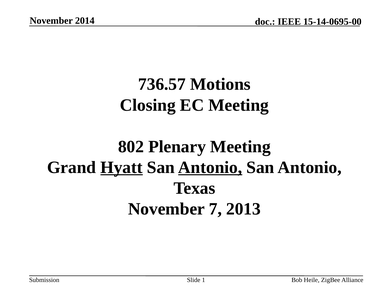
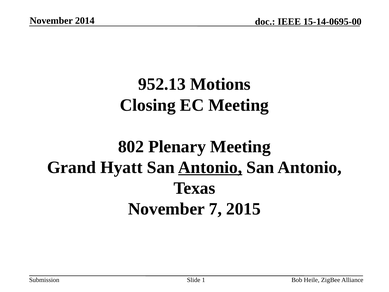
736.57: 736.57 -> 952.13
Hyatt underline: present -> none
2013: 2013 -> 2015
